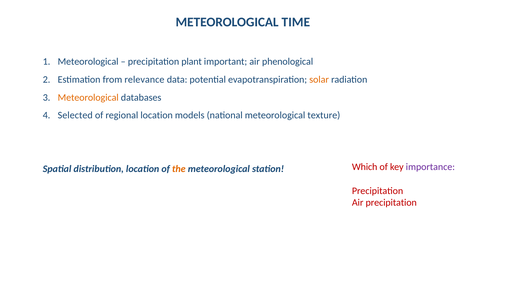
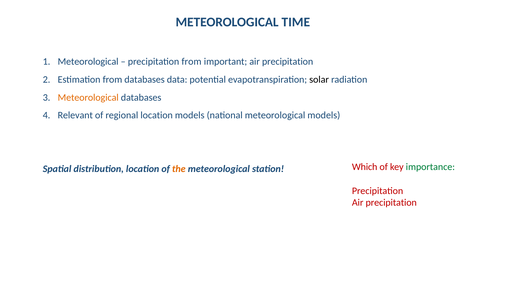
precipitation plant: plant -> from
important air phenological: phenological -> precipitation
from relevance: relevance -> databases
solar colour: orange -> black
Selected: Selected -> Relevant
meteorological texture: texture -> models
importance colour: purple -> green
